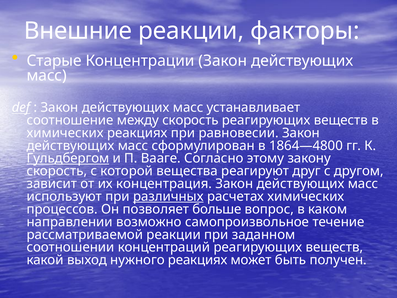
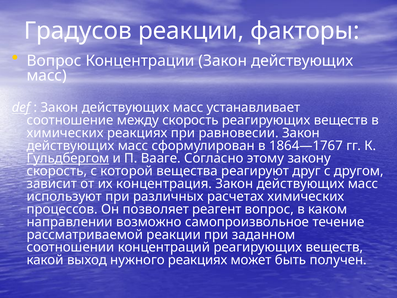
Внешние: Внешние -> Градусов
Старые at (54, 61): Старые -> Вопрос
1864—4800: 1864—4800 -> 1864—1767
различных underline: present -> none
больше: больше -> реагент
